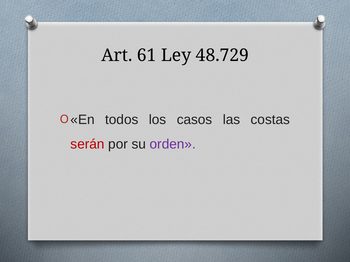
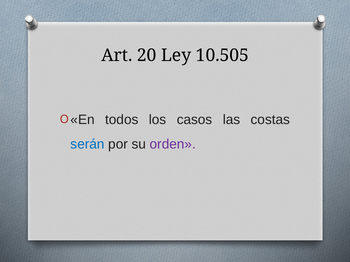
61: 61 -> 20
48.729: 48.729 -> 10.505
serán colour: red -> blue
